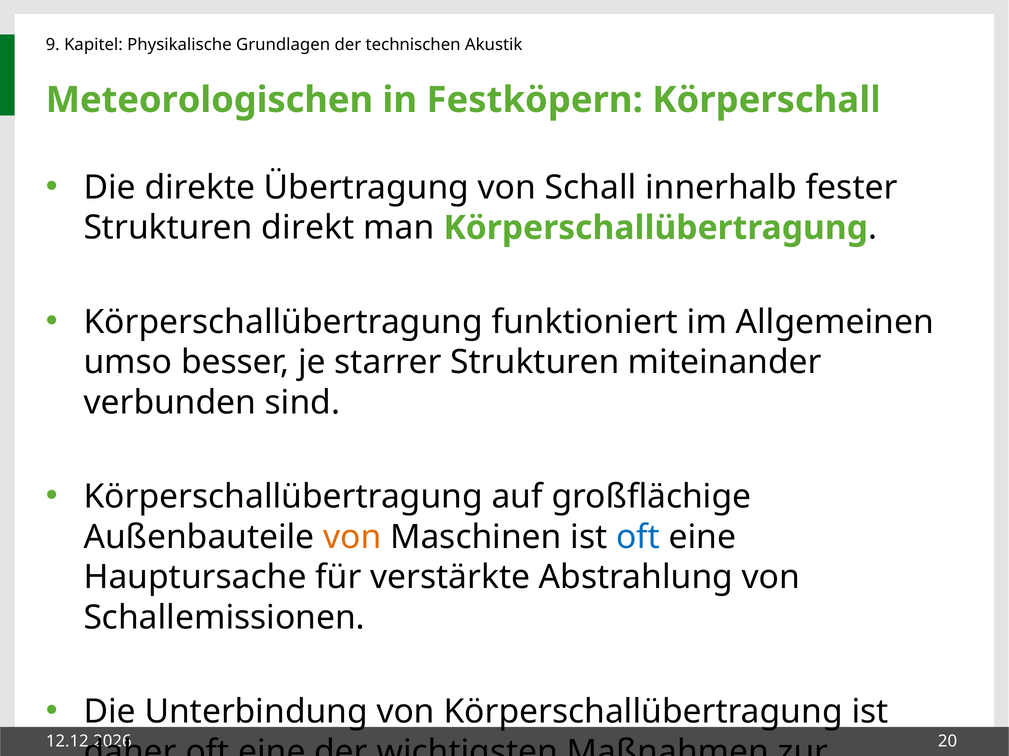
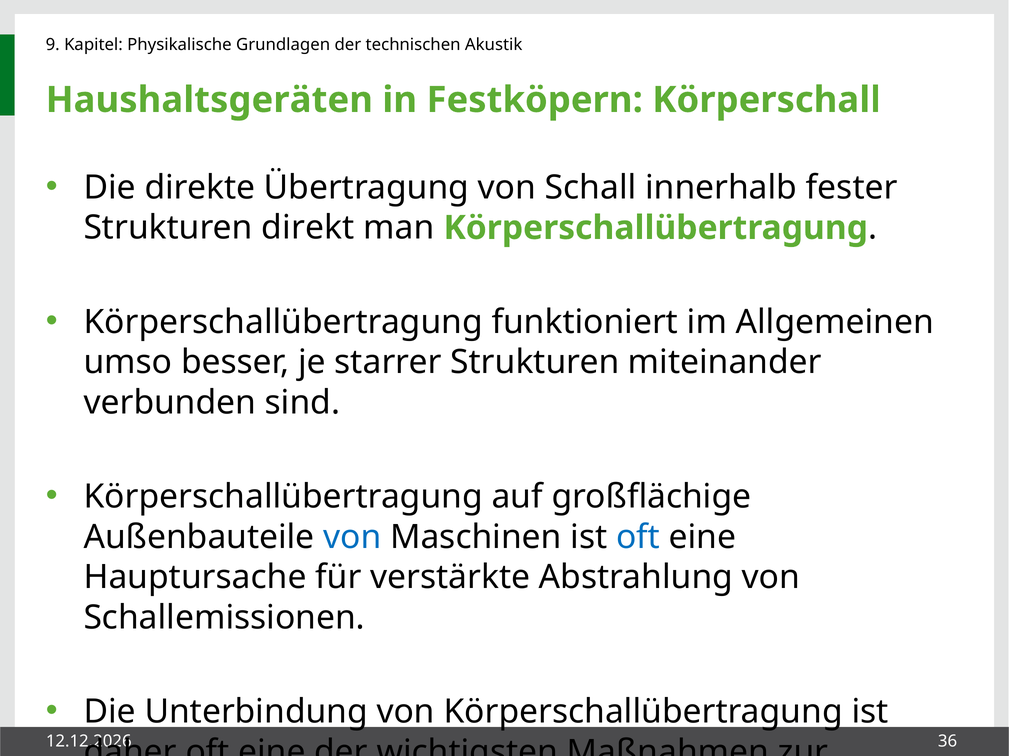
Meteorologischen: Meteorologischen -> Haushaltsgeräten
von at (352, 537) colour: orange -> blue
20: 20 -> 36
